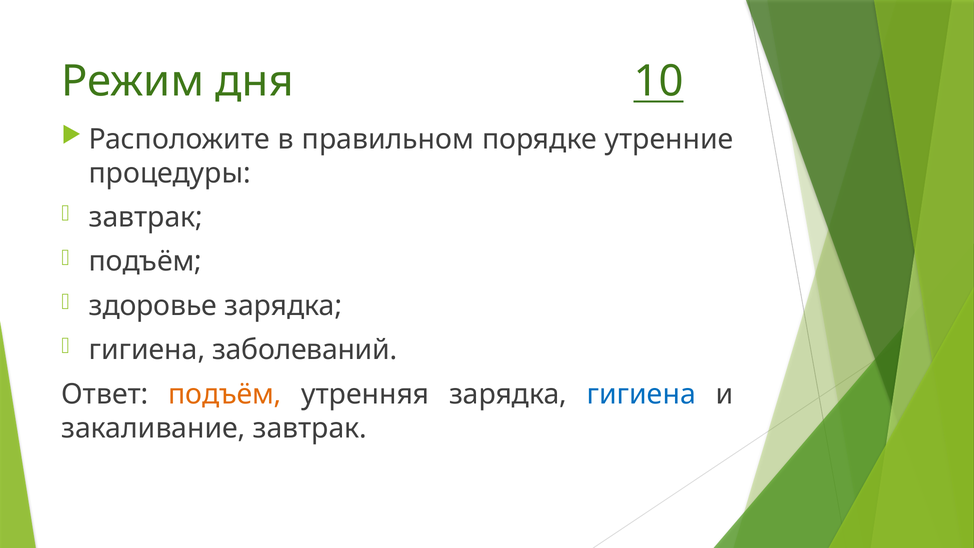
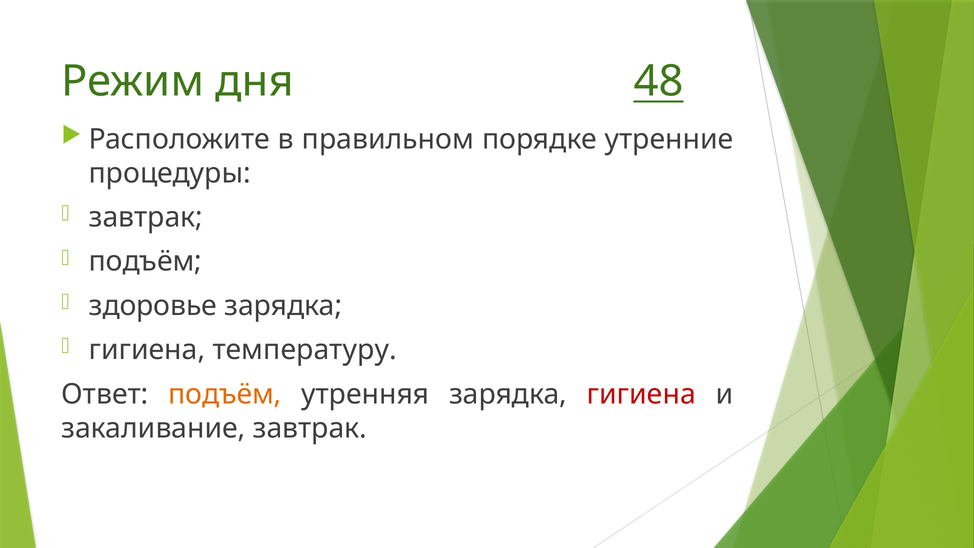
10: 10 -> 48
заболеваний: заболеваний -> температуру
гигиена at (641, 394) colour: blue -> red
